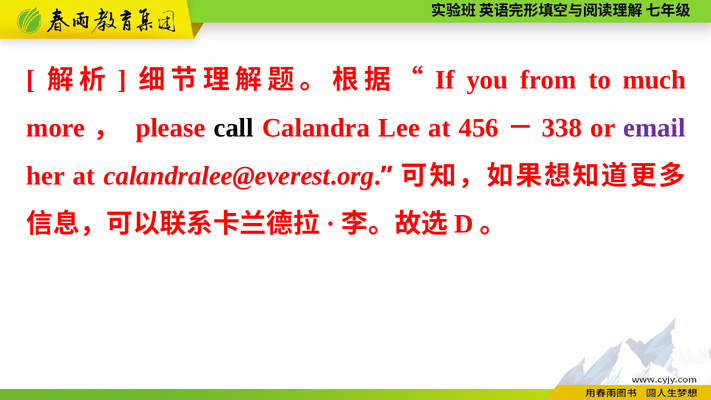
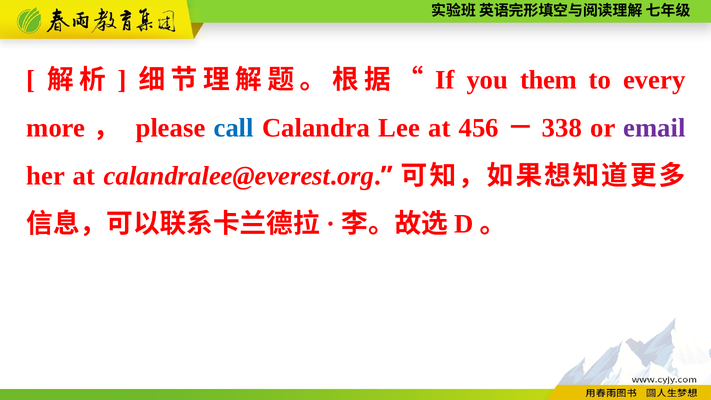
from: from -> them
much: much -> every
call colour: black -> blue
